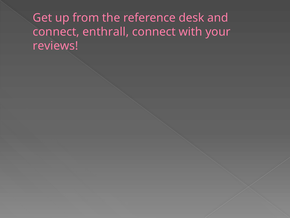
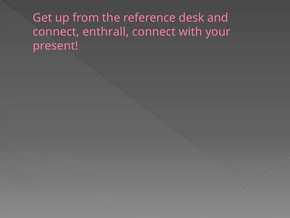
reviews: reviews -> present
